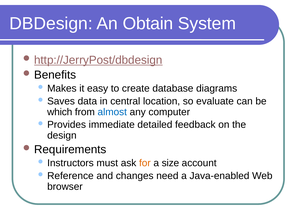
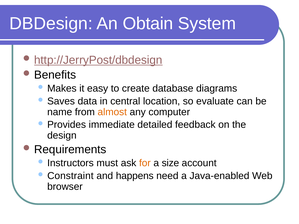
which: which -> name
almost colour: blue -> orange
Reference: Reference -> Constraint
changes: changes -> happens
